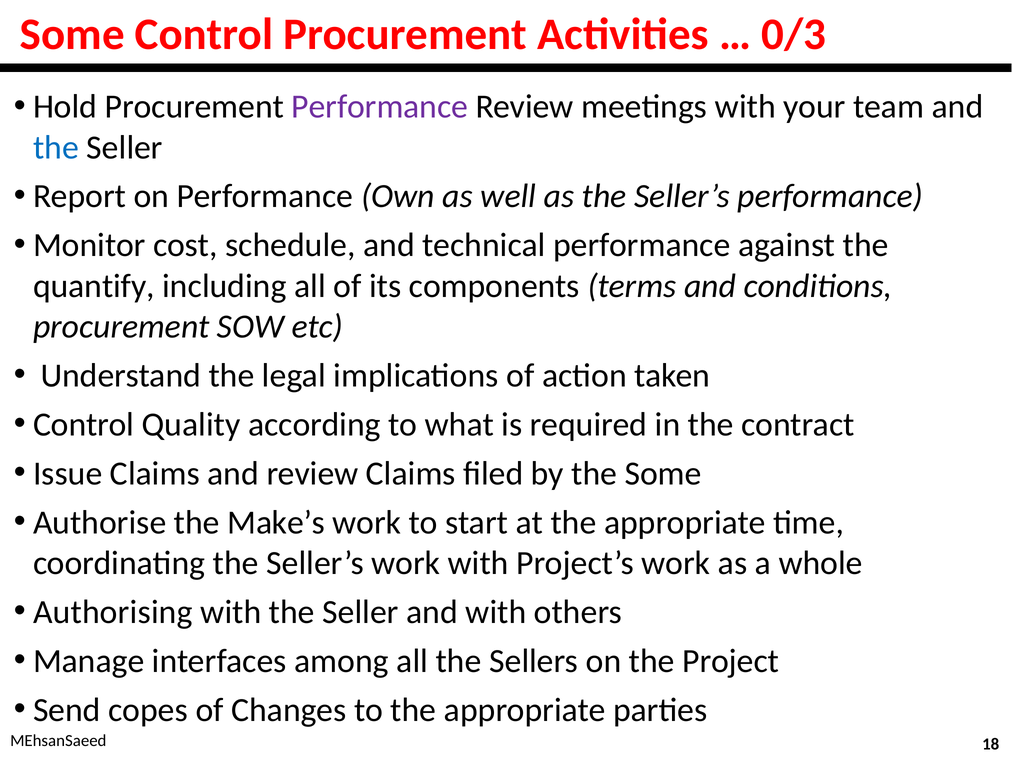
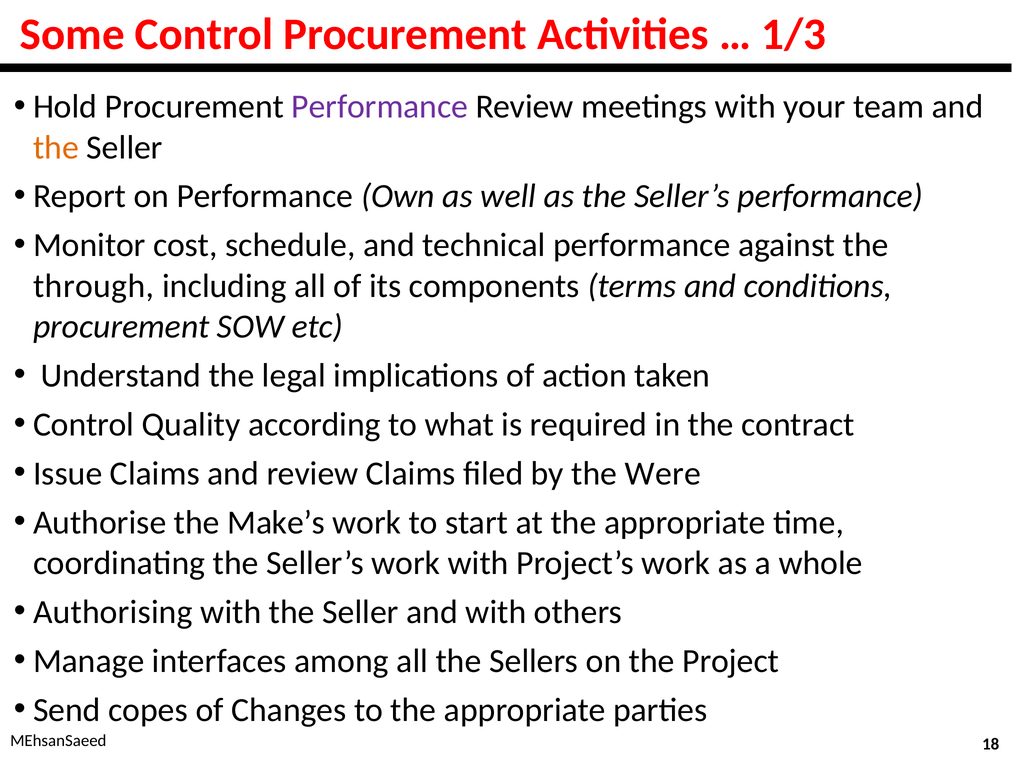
0/3: 0/3 -> 1/3
the at (56, 147) colour: blue -> orange
quantify: quantify -> through
the Some: Some -> Were
